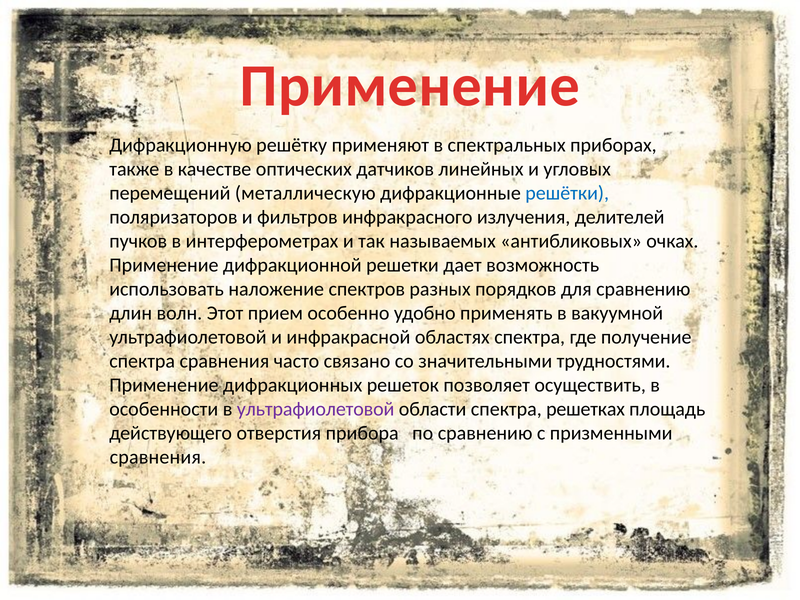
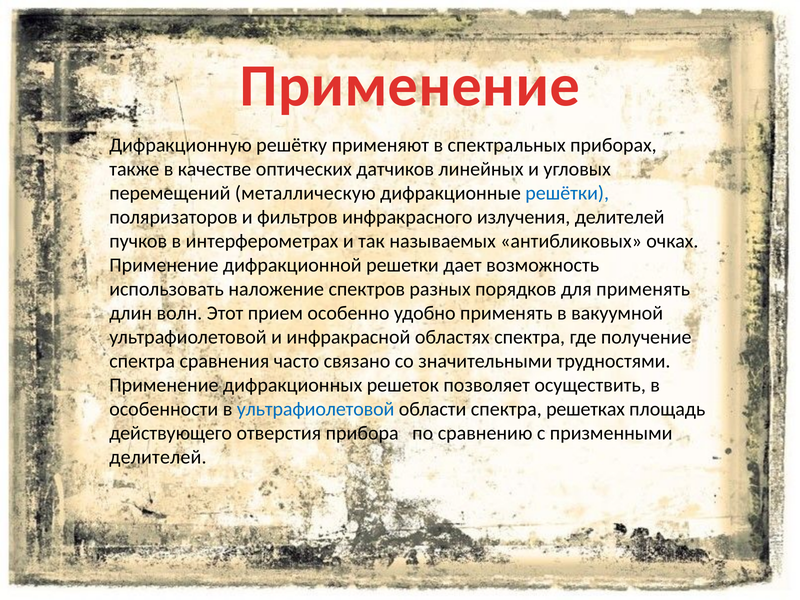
для сравнению: сравнению -> применять
ультрафиолетовой at (316, 409) colour: purple -> blue
сравнения at (158, 457): сравнения -> делителей
